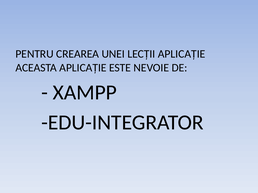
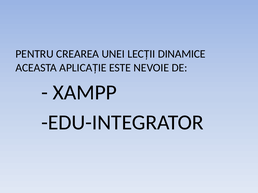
LECȚII APLICAȚIE: APLICAȚIE -> DINAMICE
